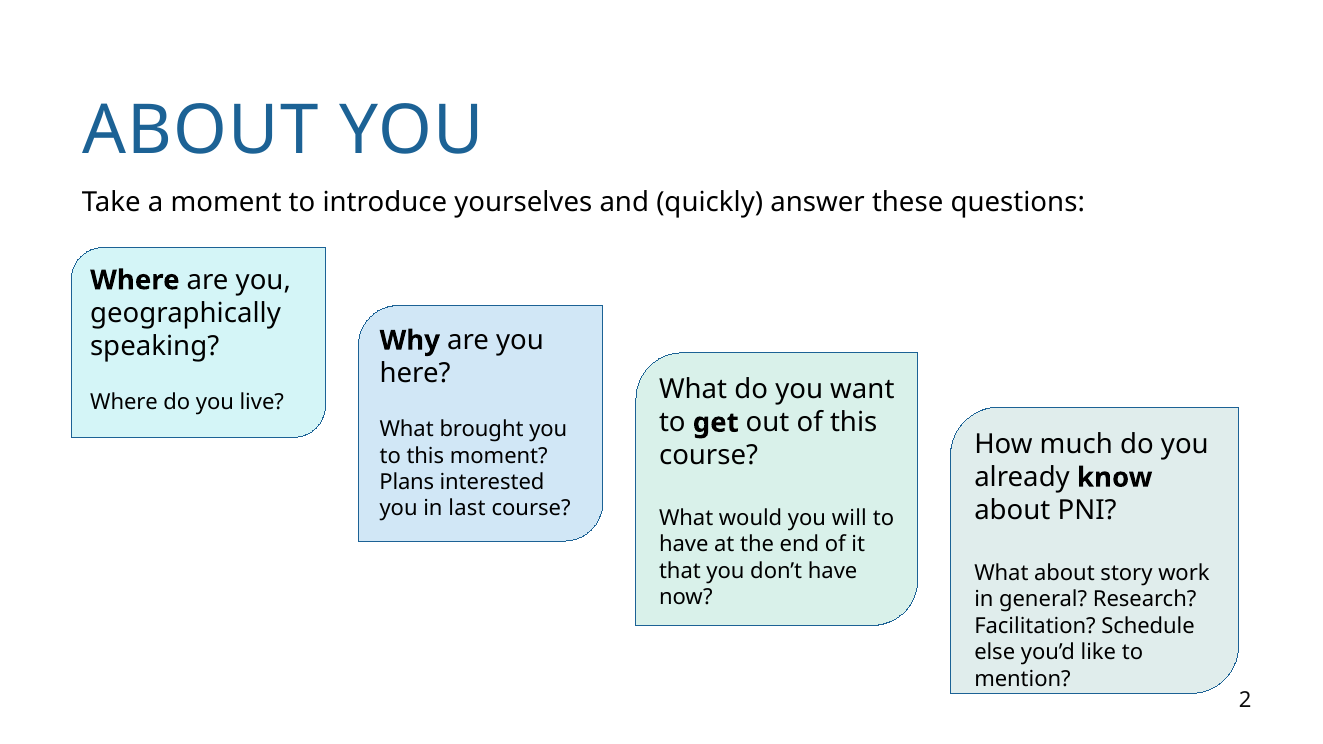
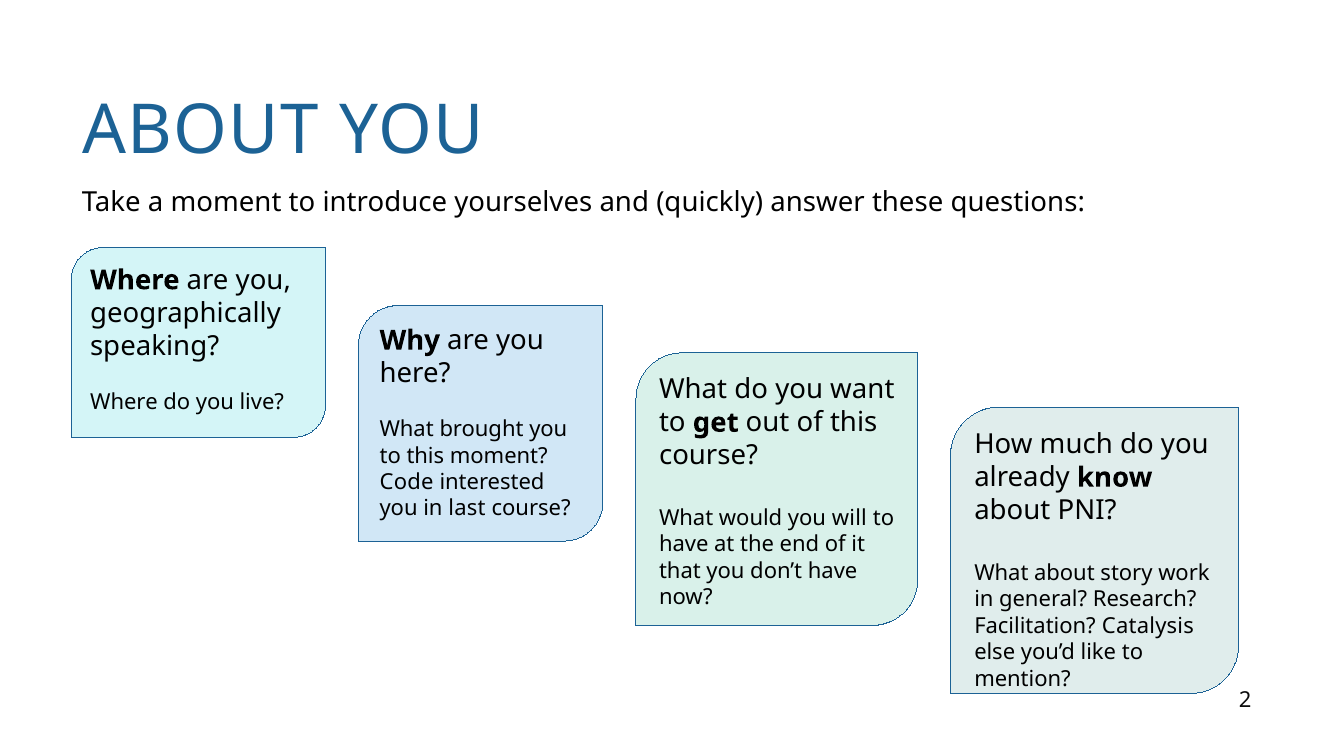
Plans: Plans -> Code
Schedule: Schedule -> Catalysis
